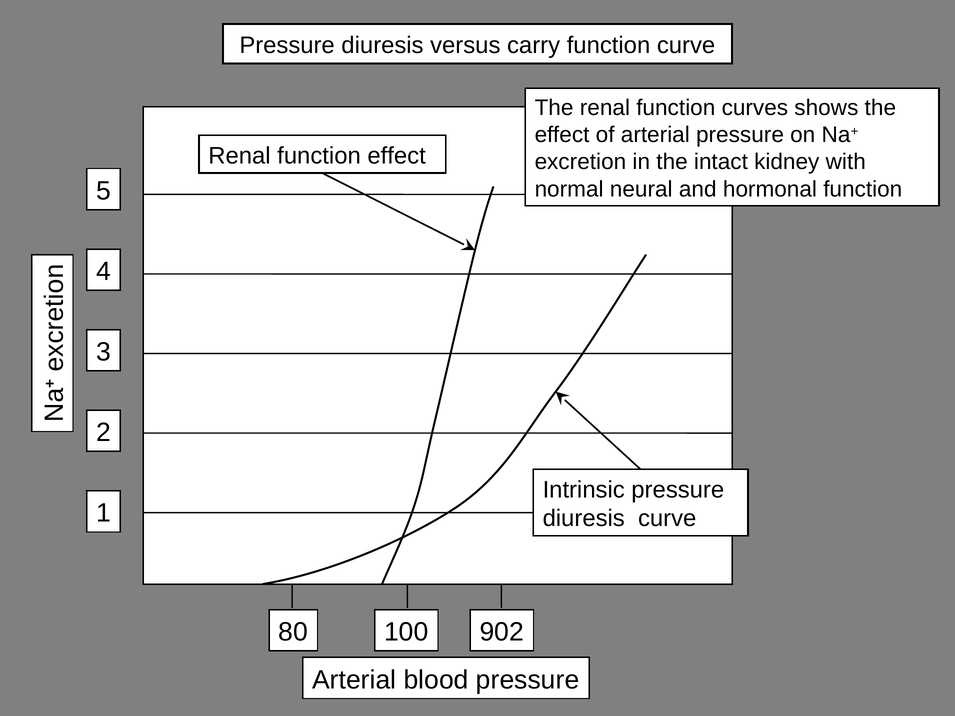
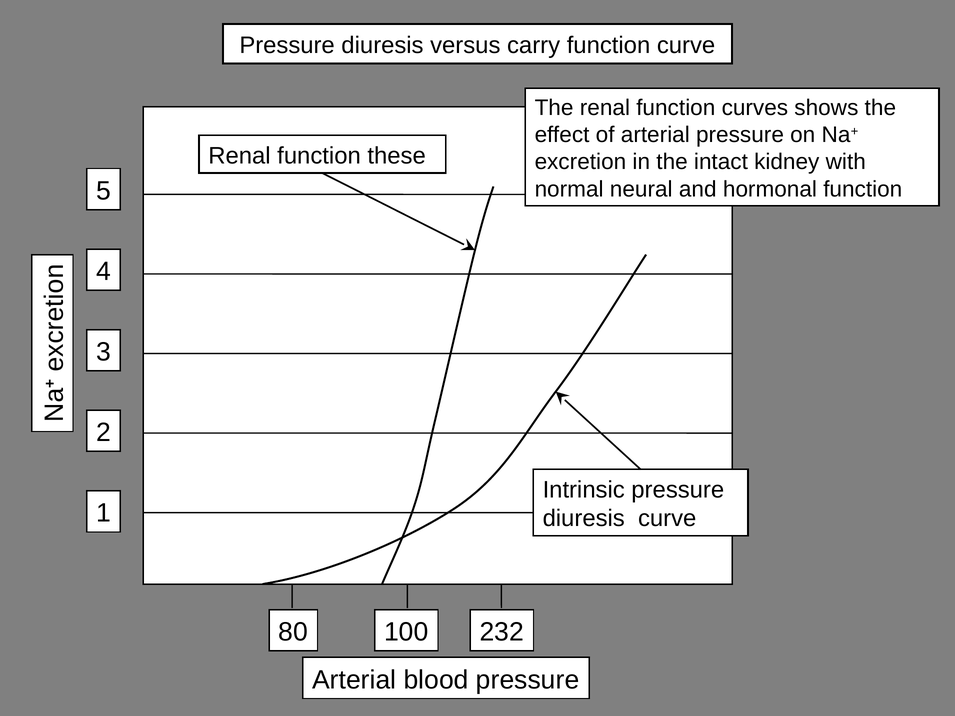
function effect: effect -> these
902: 902 -> 232
